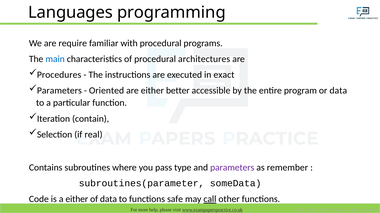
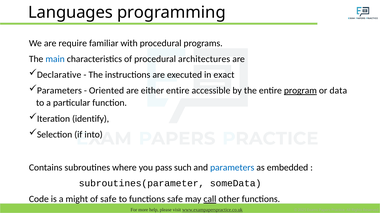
Procedures: Procedures -> Declarative
either better: better -> entire
program underline: none -> present
contain: contain -> identify
real: real -> into
type: type -> such
parameters at (232, 168) colour: purple -> blue
remember: remember -> embedded
a either: either -> might
of data: data -> safe
